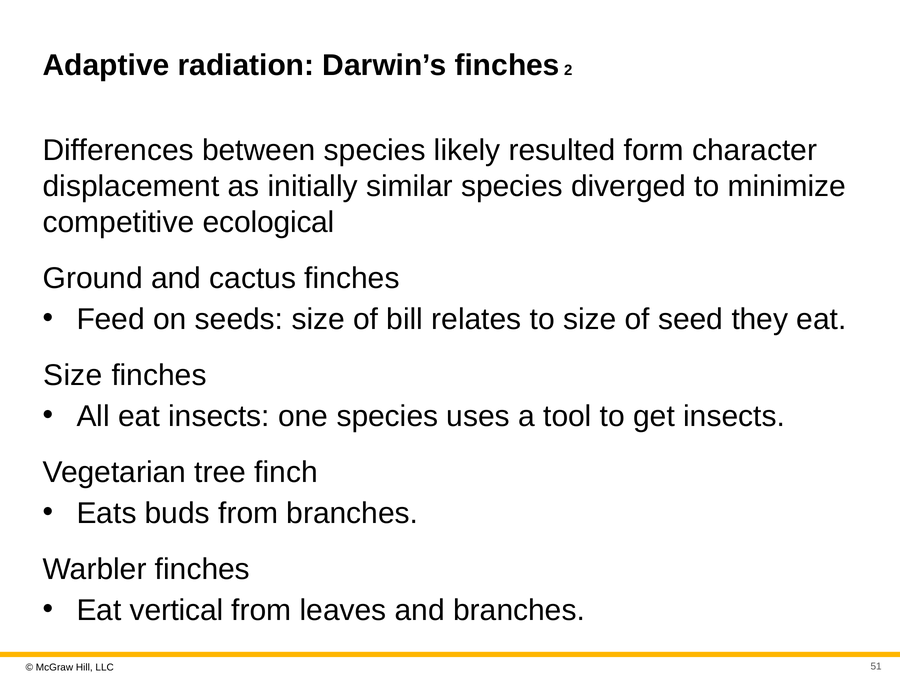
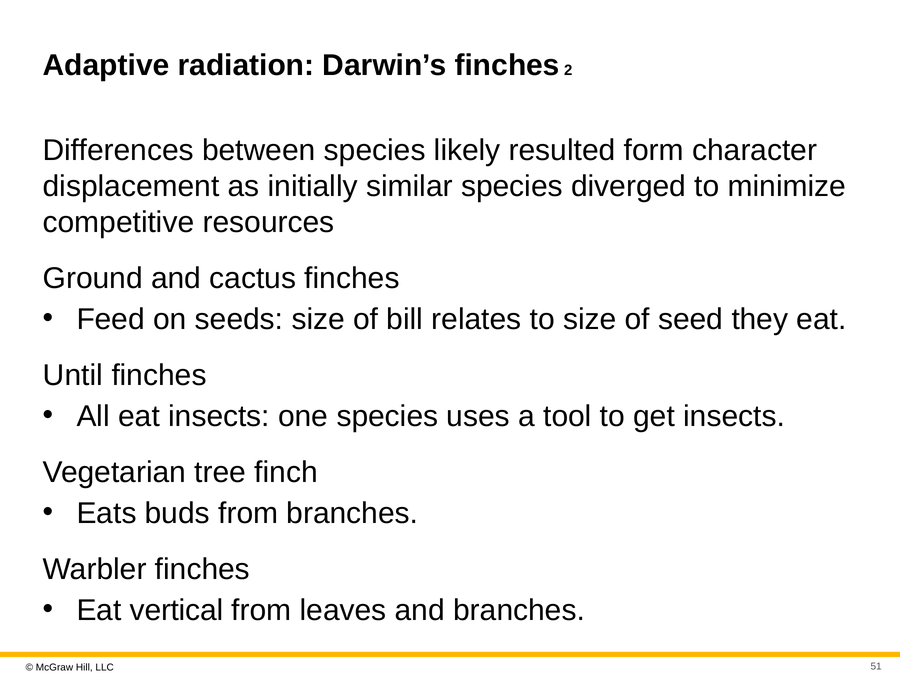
ecological: ecological -> resources
Size at (73, 375): Size -> Until
